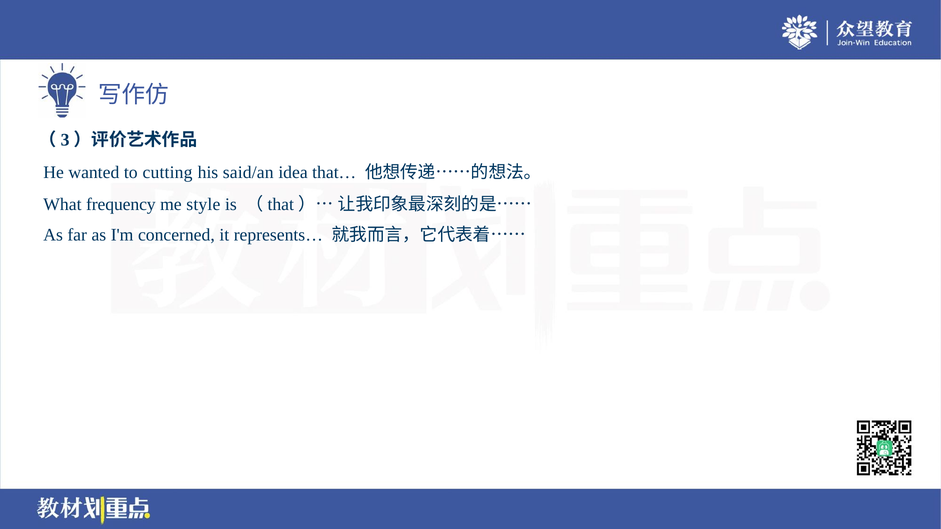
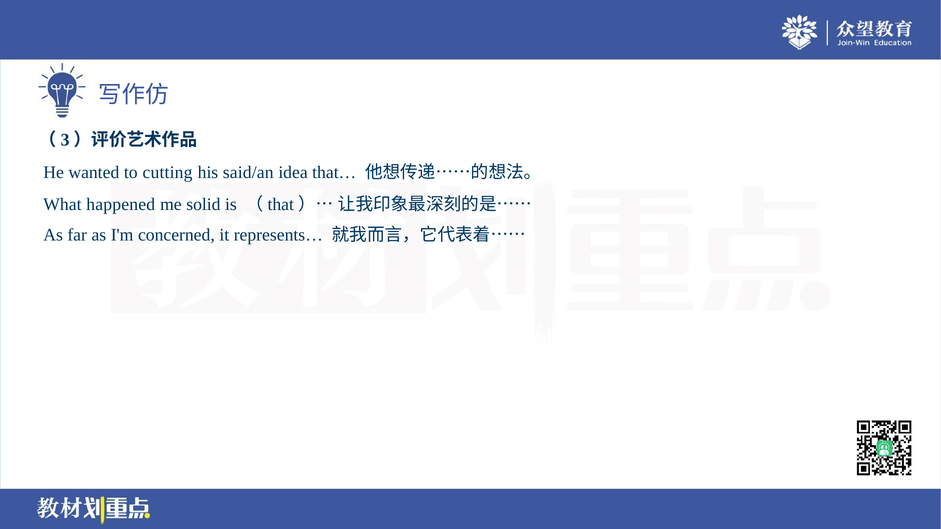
frequency: frequency -> happened
style: style -> solid
